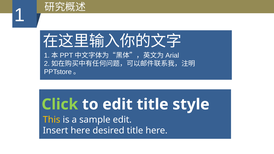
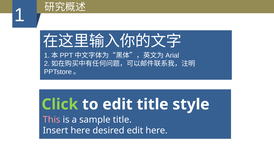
This colour: yellow -> pink
sample edit: edit -> title
desired title: title -> edit
